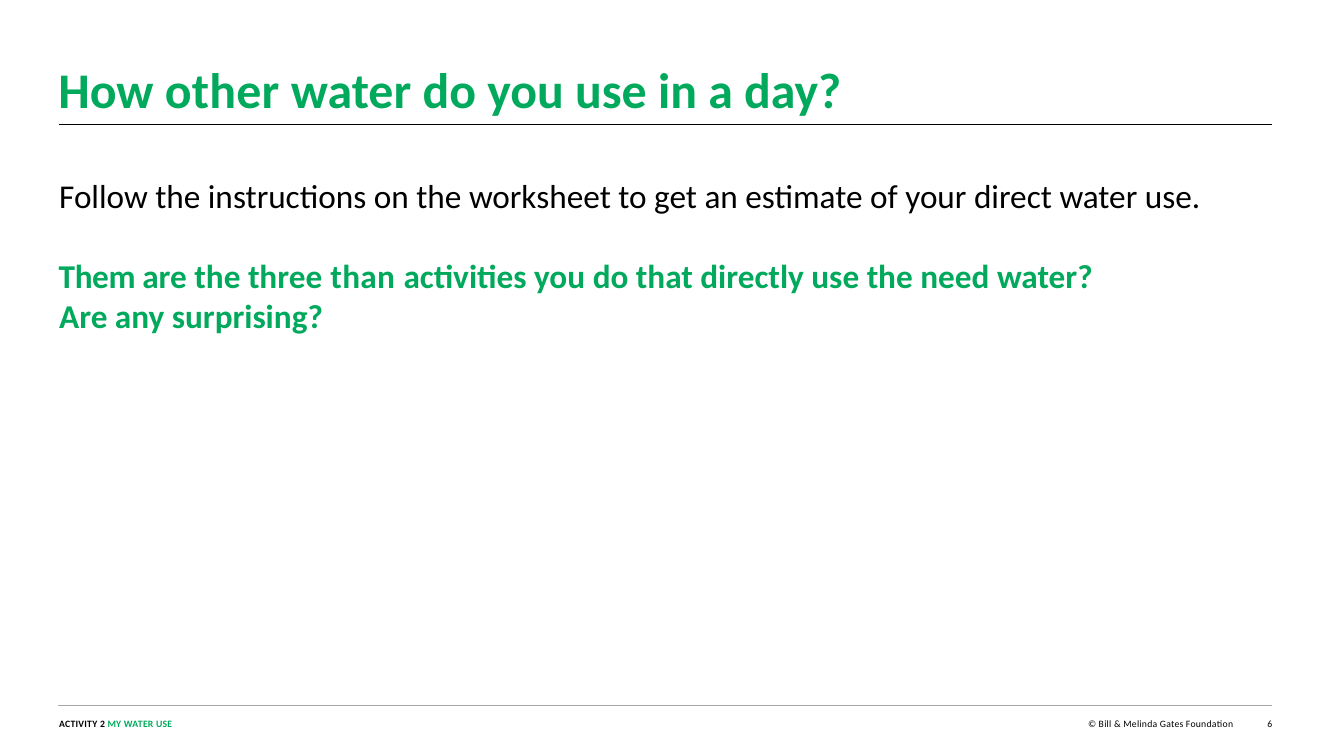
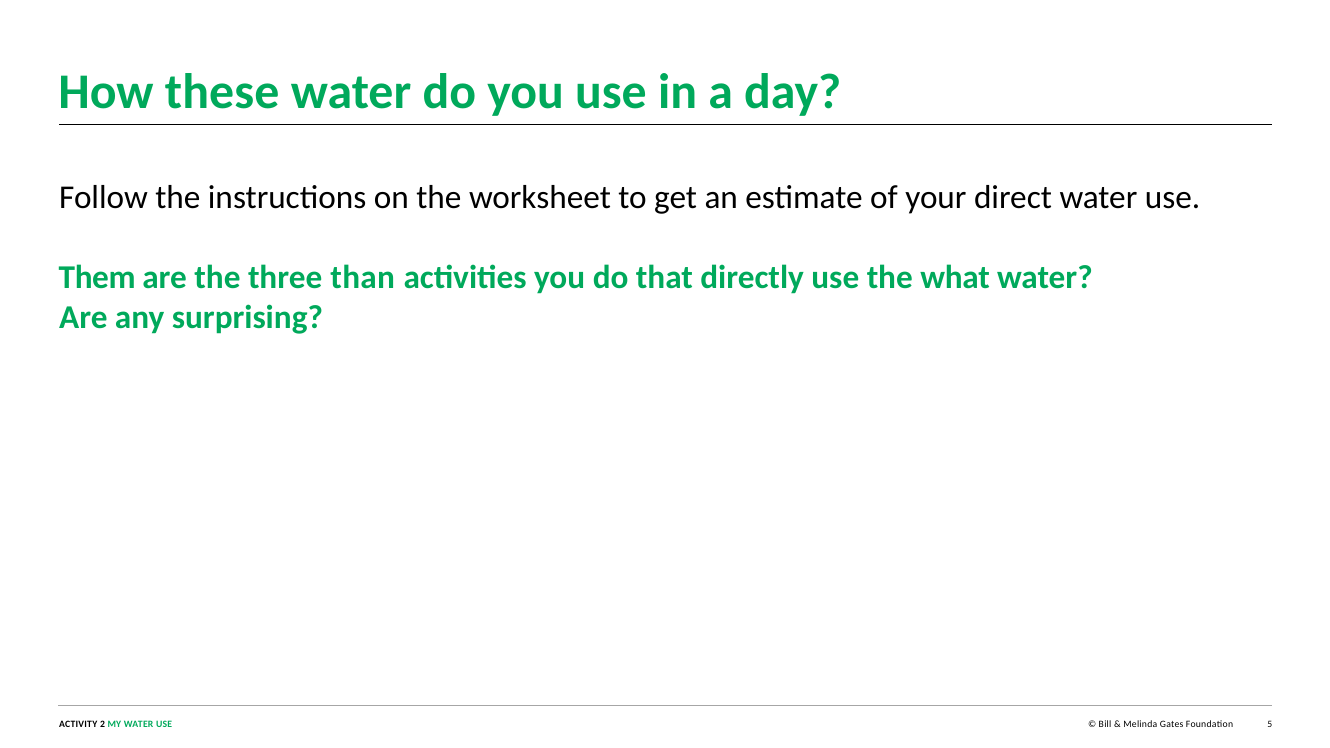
other: other -> these
need: need -> what
6: 6 -> 5
